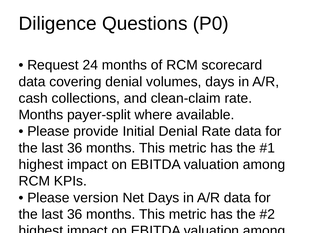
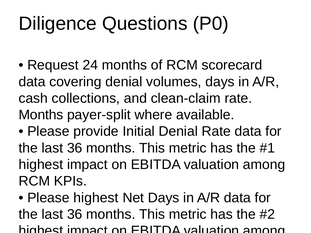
Please version: version -> highest
